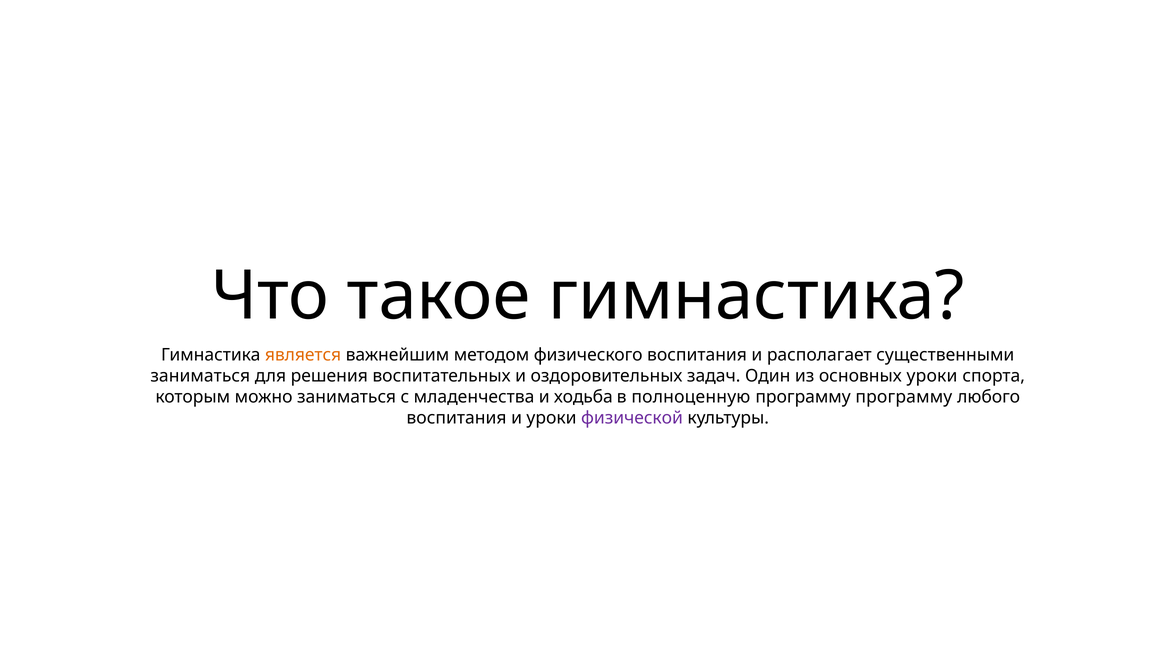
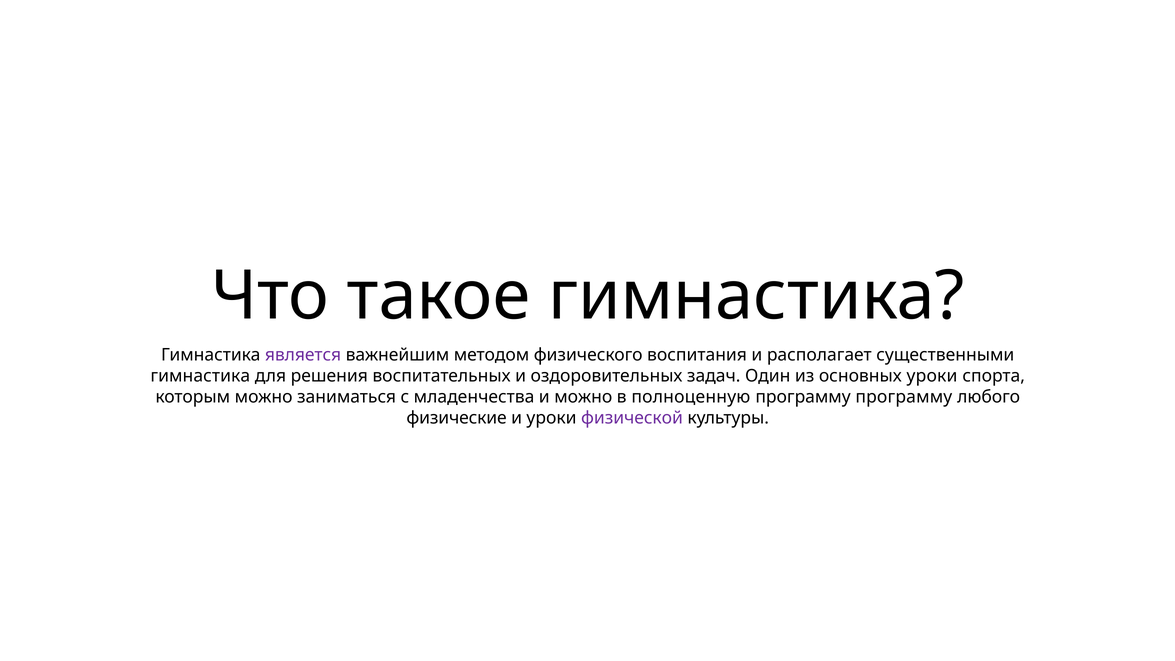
является colour: orange -> purple
заниматься at (200, 376): заниматься -> гимнастика
и ходьба: ходьба -> можно
воспитания at (457, 418): воспитания -> физические
